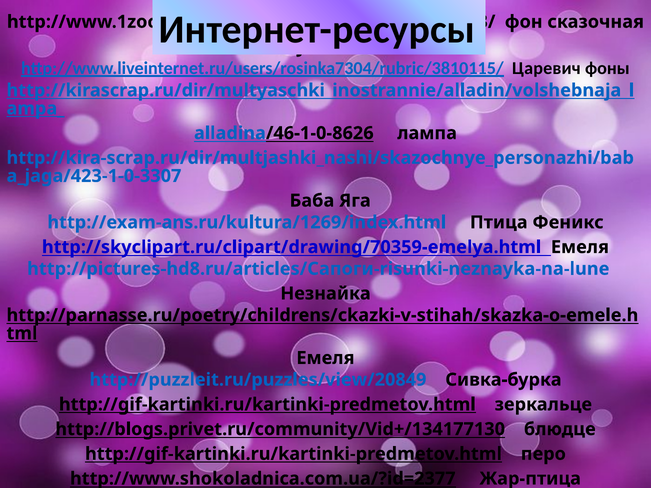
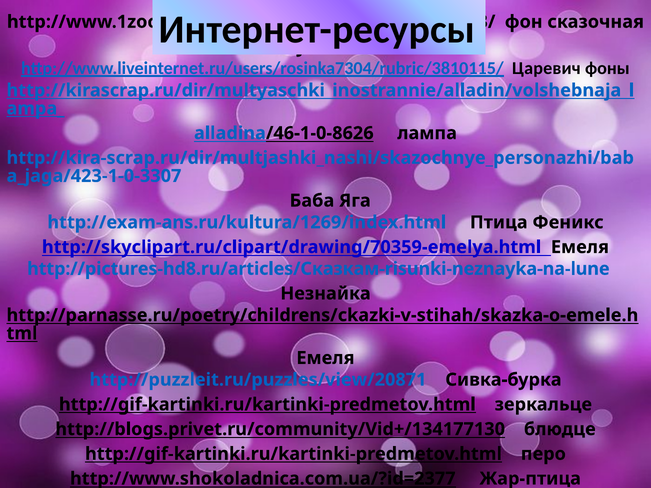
http://pictures-hd8.ru/articles/Сапоги-risunki-neznayka-na-lune: http://pictures-hd8.ru/articles/Сапоги-risunki-neznayka-na-lune -> http://pictures-hd8.ru/articles/Сказкам-risunki-neznayka-na-lune
http://puzzleit.ru/puzzles/view/20849: http://puzzleit.ru/puzzles/view/20849 -> http://puzzleit.ru/puzzles/view/20871
